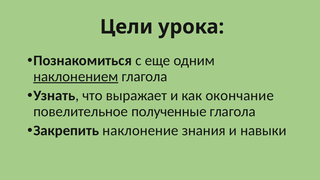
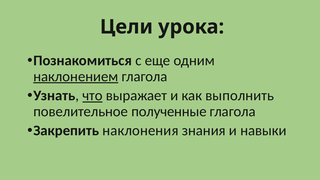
что underline: none -> present
окончание: окончание -> выполнить
наклонение: наклонение -> наклонения
